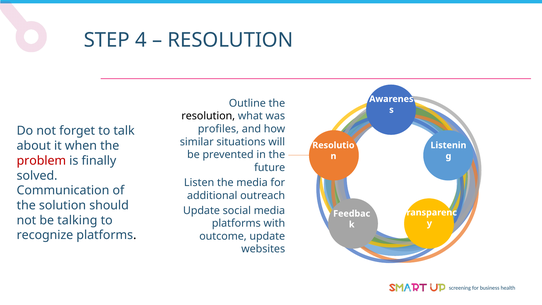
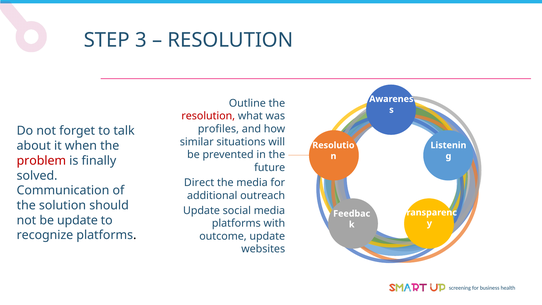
4: 4 -> 3
resolution at (208, 116) colour: black -> red
Listen: Listen -> Direct
be talking: talking -> update
